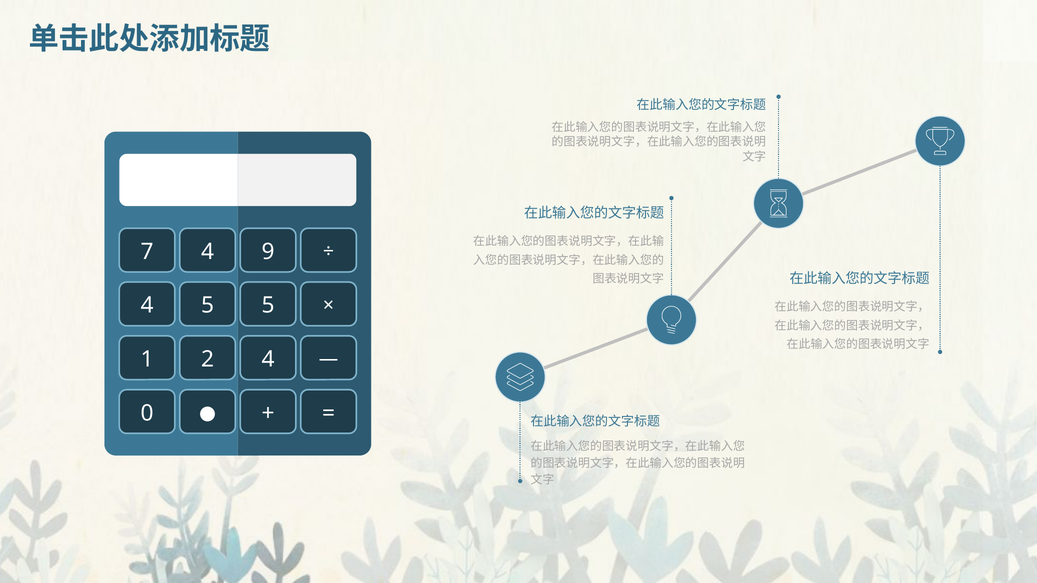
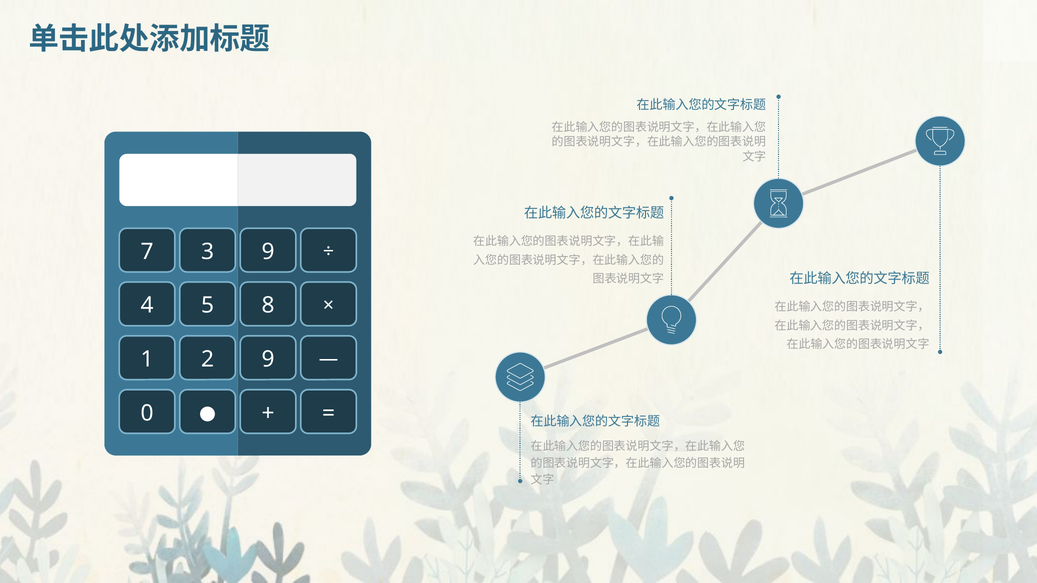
7 4: 4 -> 3
5 5: 5 -> 8
2 4: 4 -> 9
